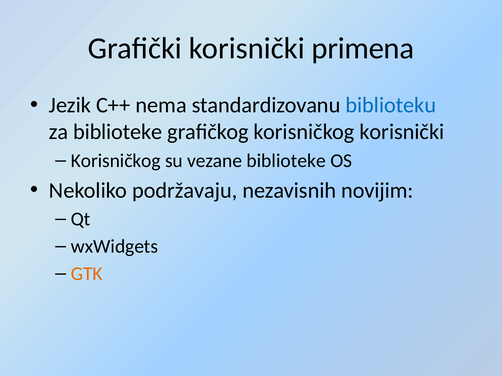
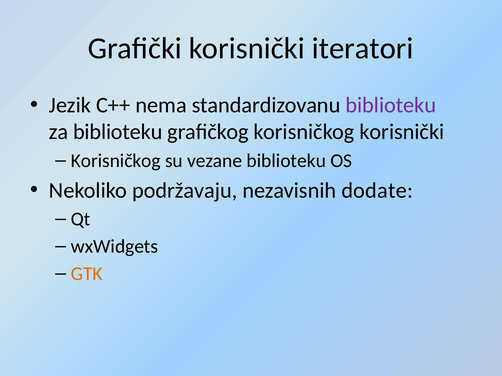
primena: primena -> iteratori
biblioteku at (391, 105) colour: blue -> purple
za biblioteke: biblioteke -> biblioteku
vezane biblioteke: biblioteke -> biblioteku
novijim: novijim -> dodate
